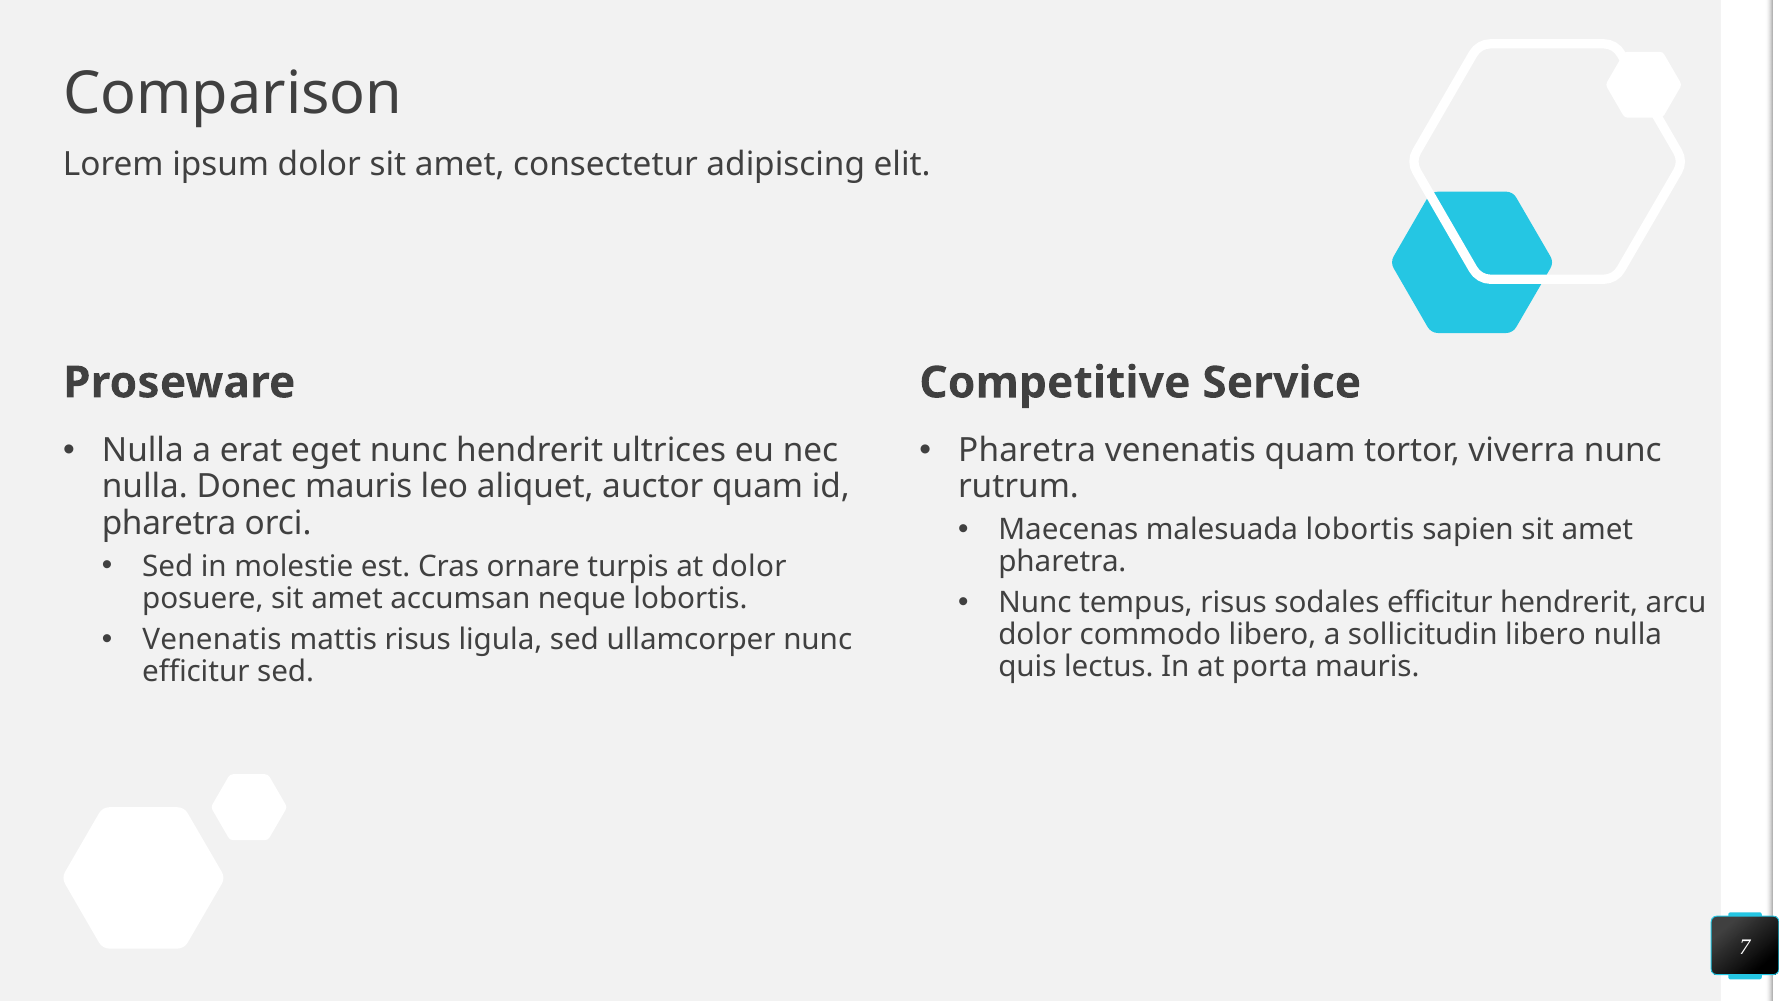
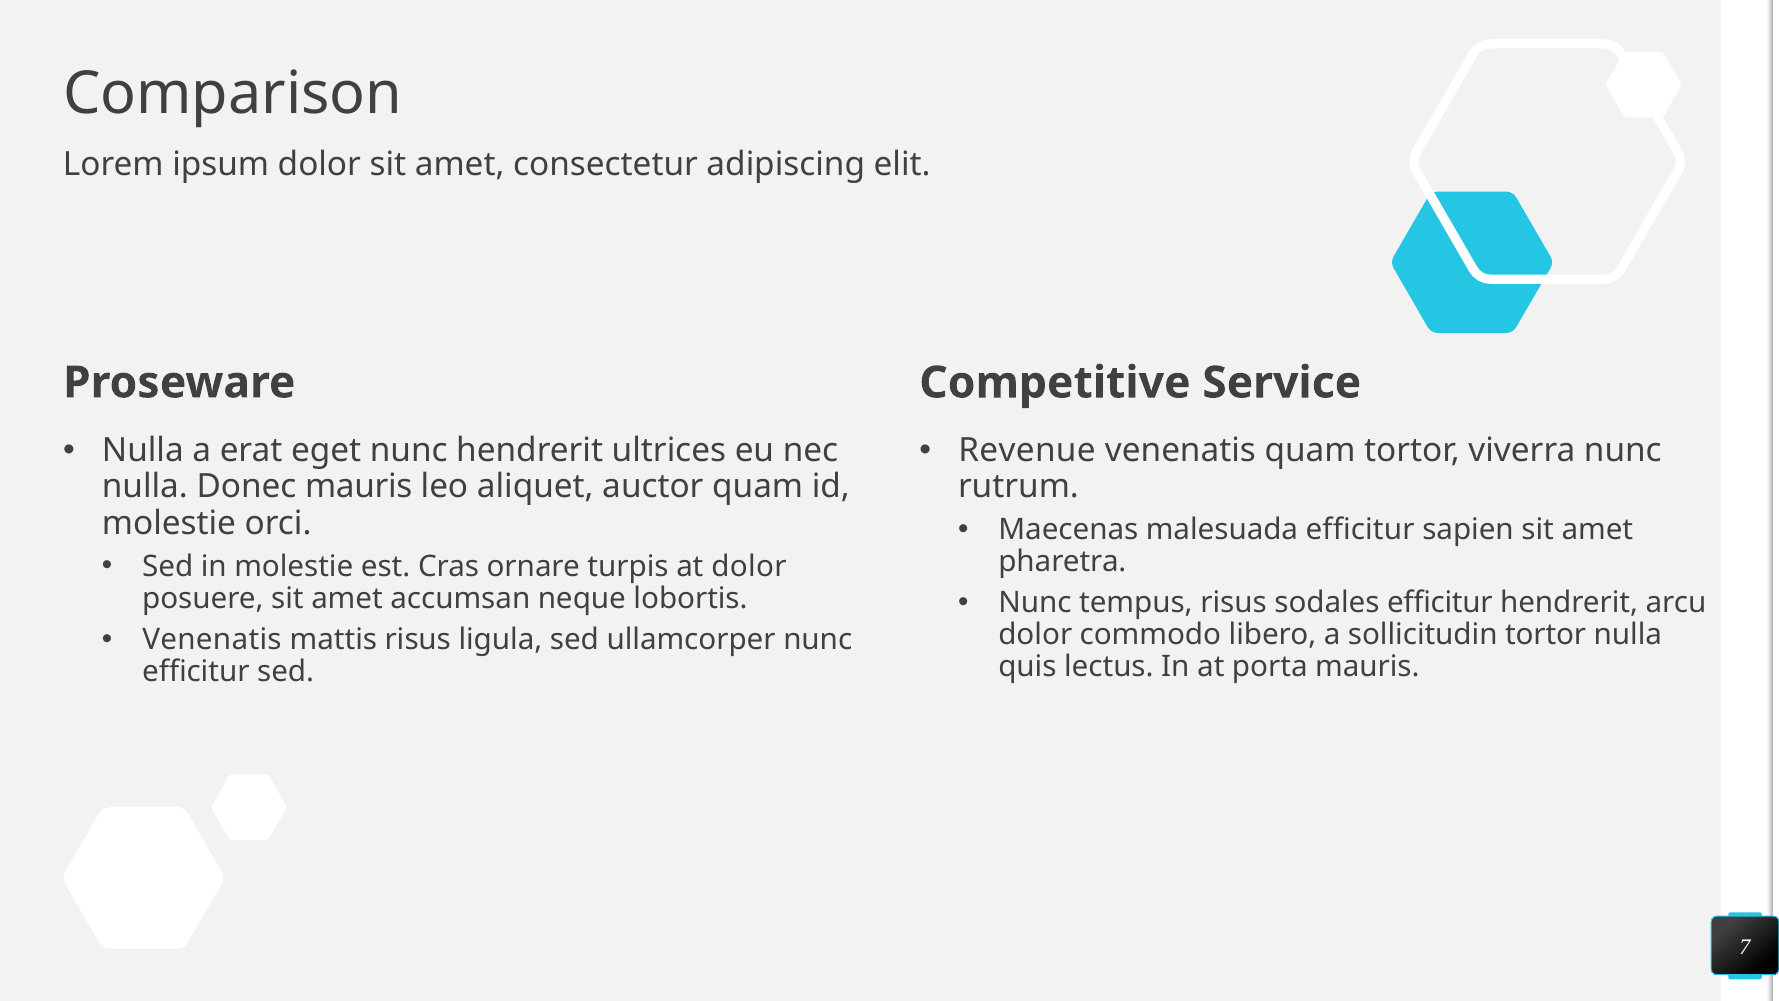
Pharetra at (1027, 450): Pharetra -> Revenue
pharetra at (169, 523): pharetra -> molestie
malesuada lobortis: lobortis -> efficitur
sollicitudin libero: libero -> tortor
